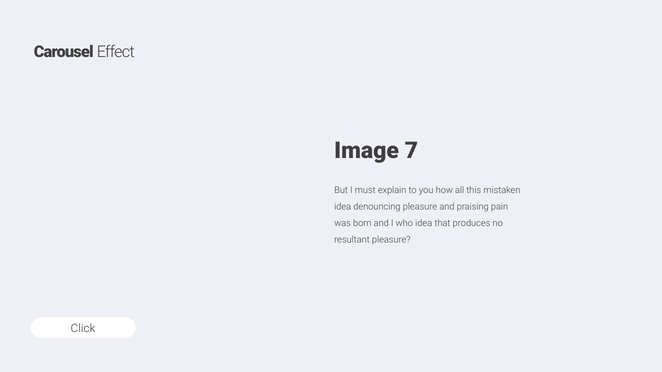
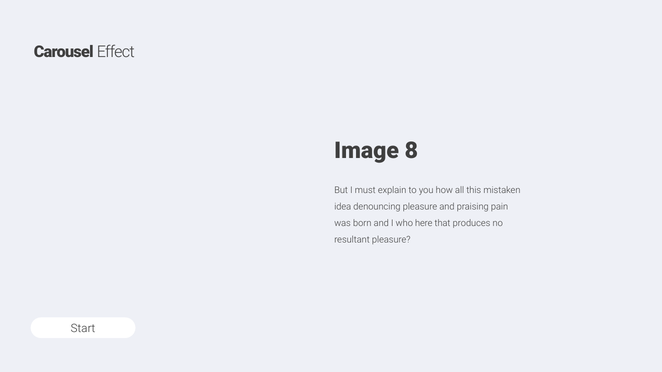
7: 7 -> 8
who idea: idea -> here
Click: Click -> Start
